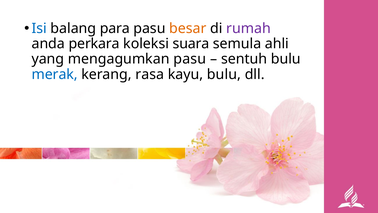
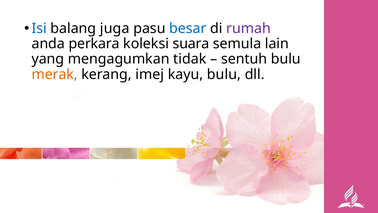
para: para -> juga
besar colour: orange -> blue
ahli: ahli -> lain
mengagumkan pasu: pasu -> tidak
merak colour: blue -> orange
rasa: rasa -> imej
